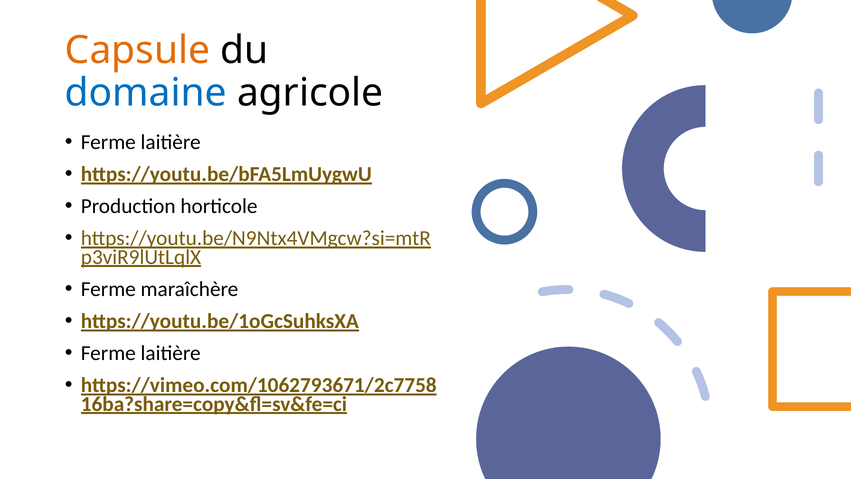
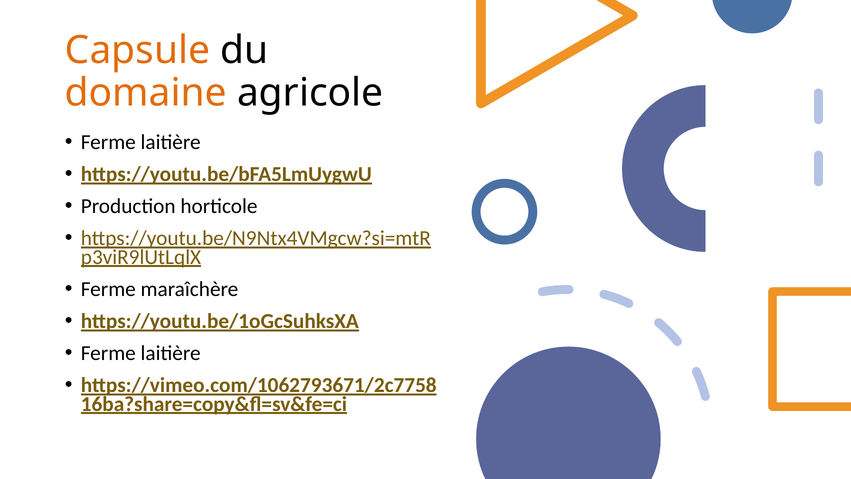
domaine colour: blue -> orange
